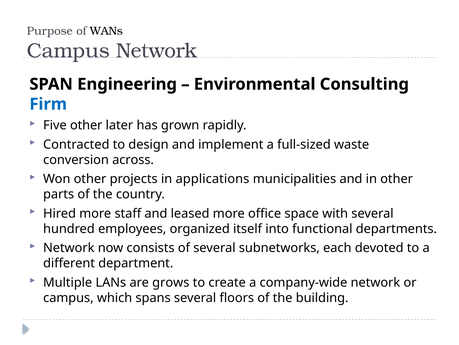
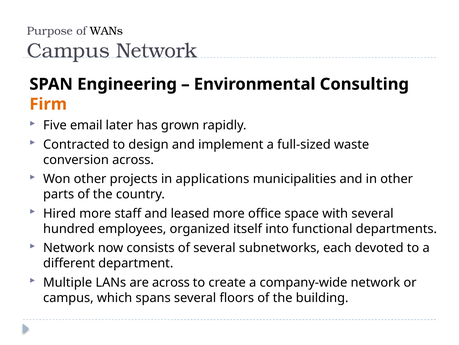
Firm colour: blue -> orange
Five other: other -> email
are grows: grows -> across
